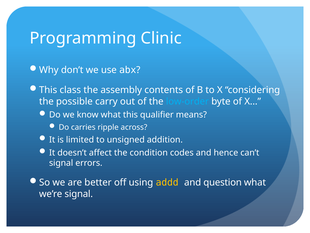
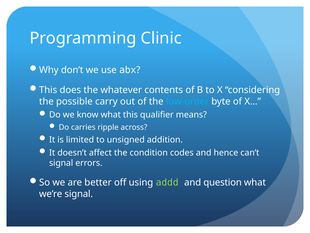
class: class -> does
assembly: assembly -> whatever
addd colour: yellow -> light green
